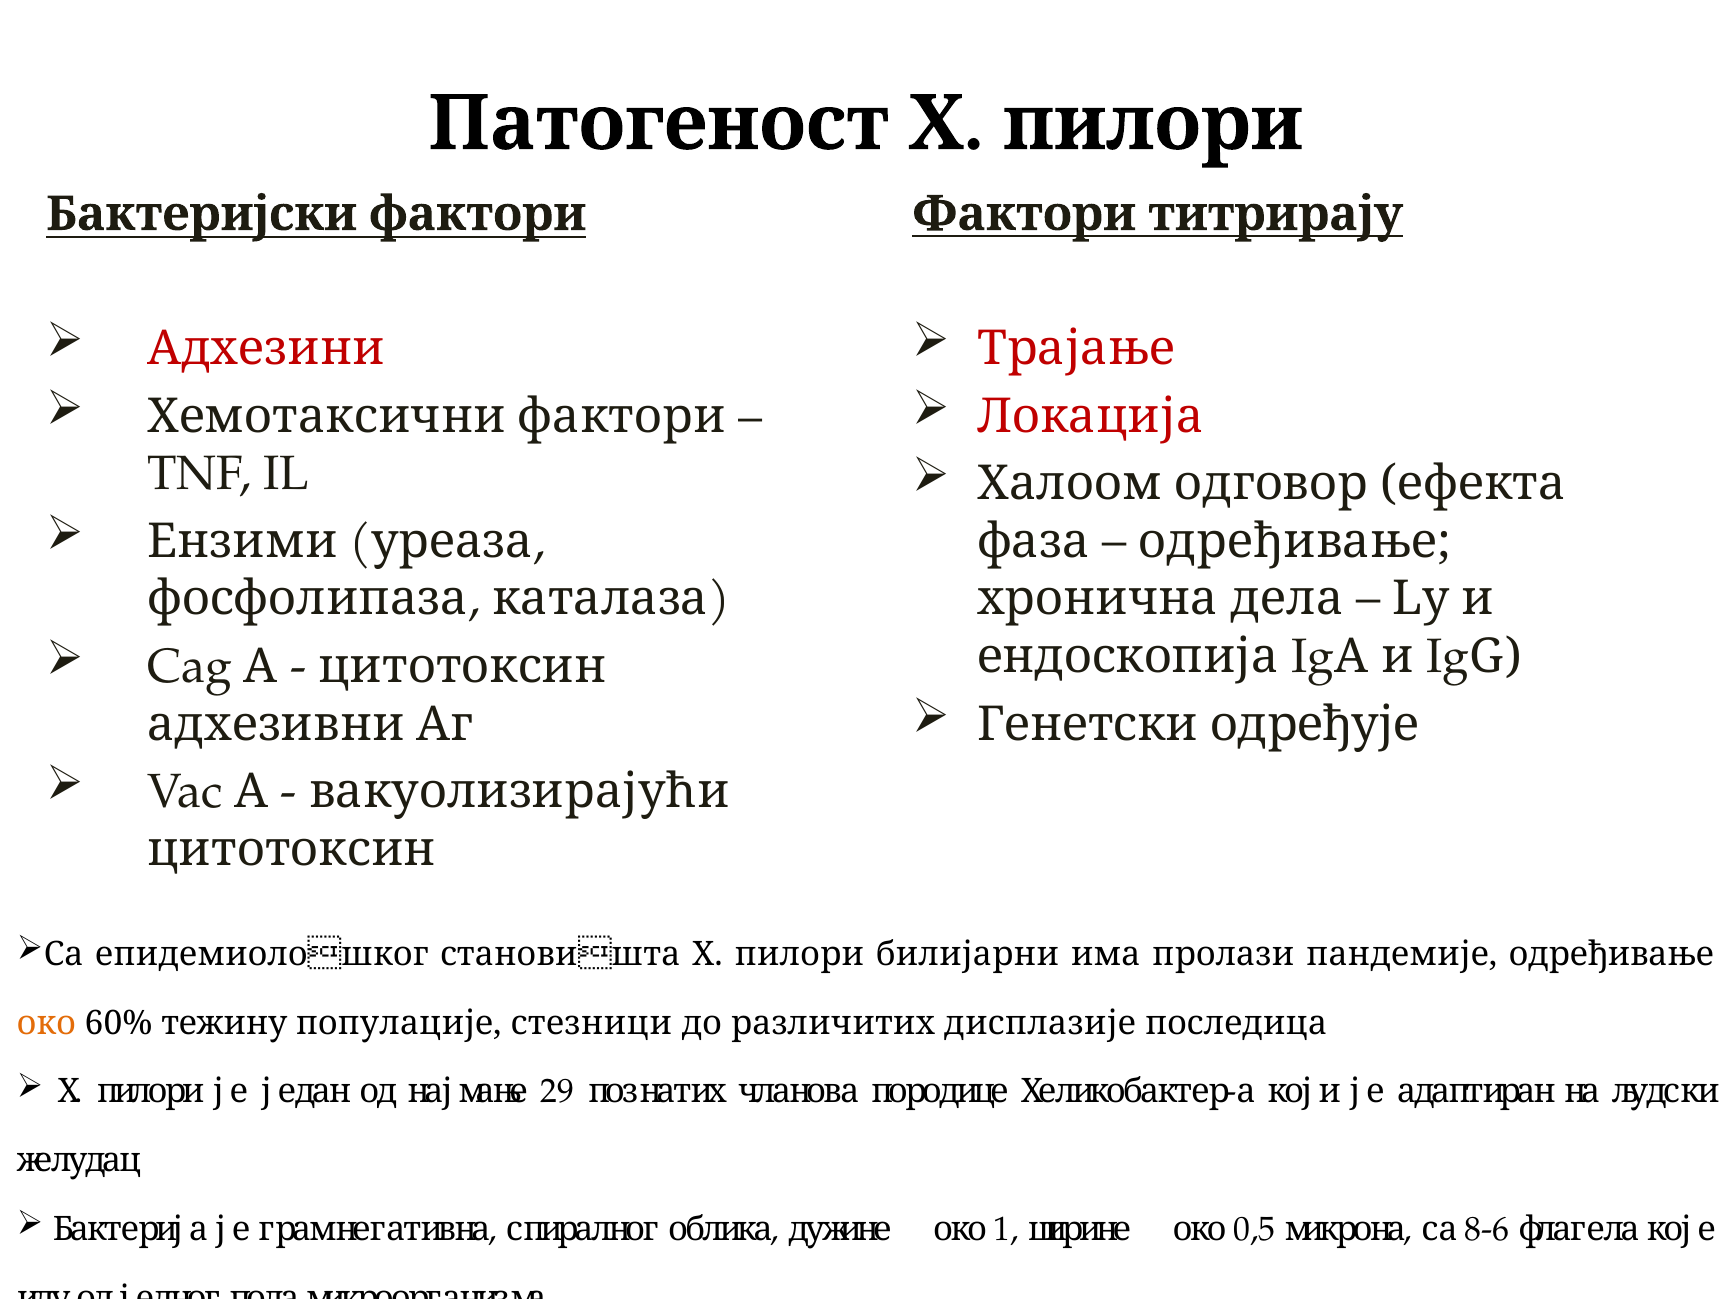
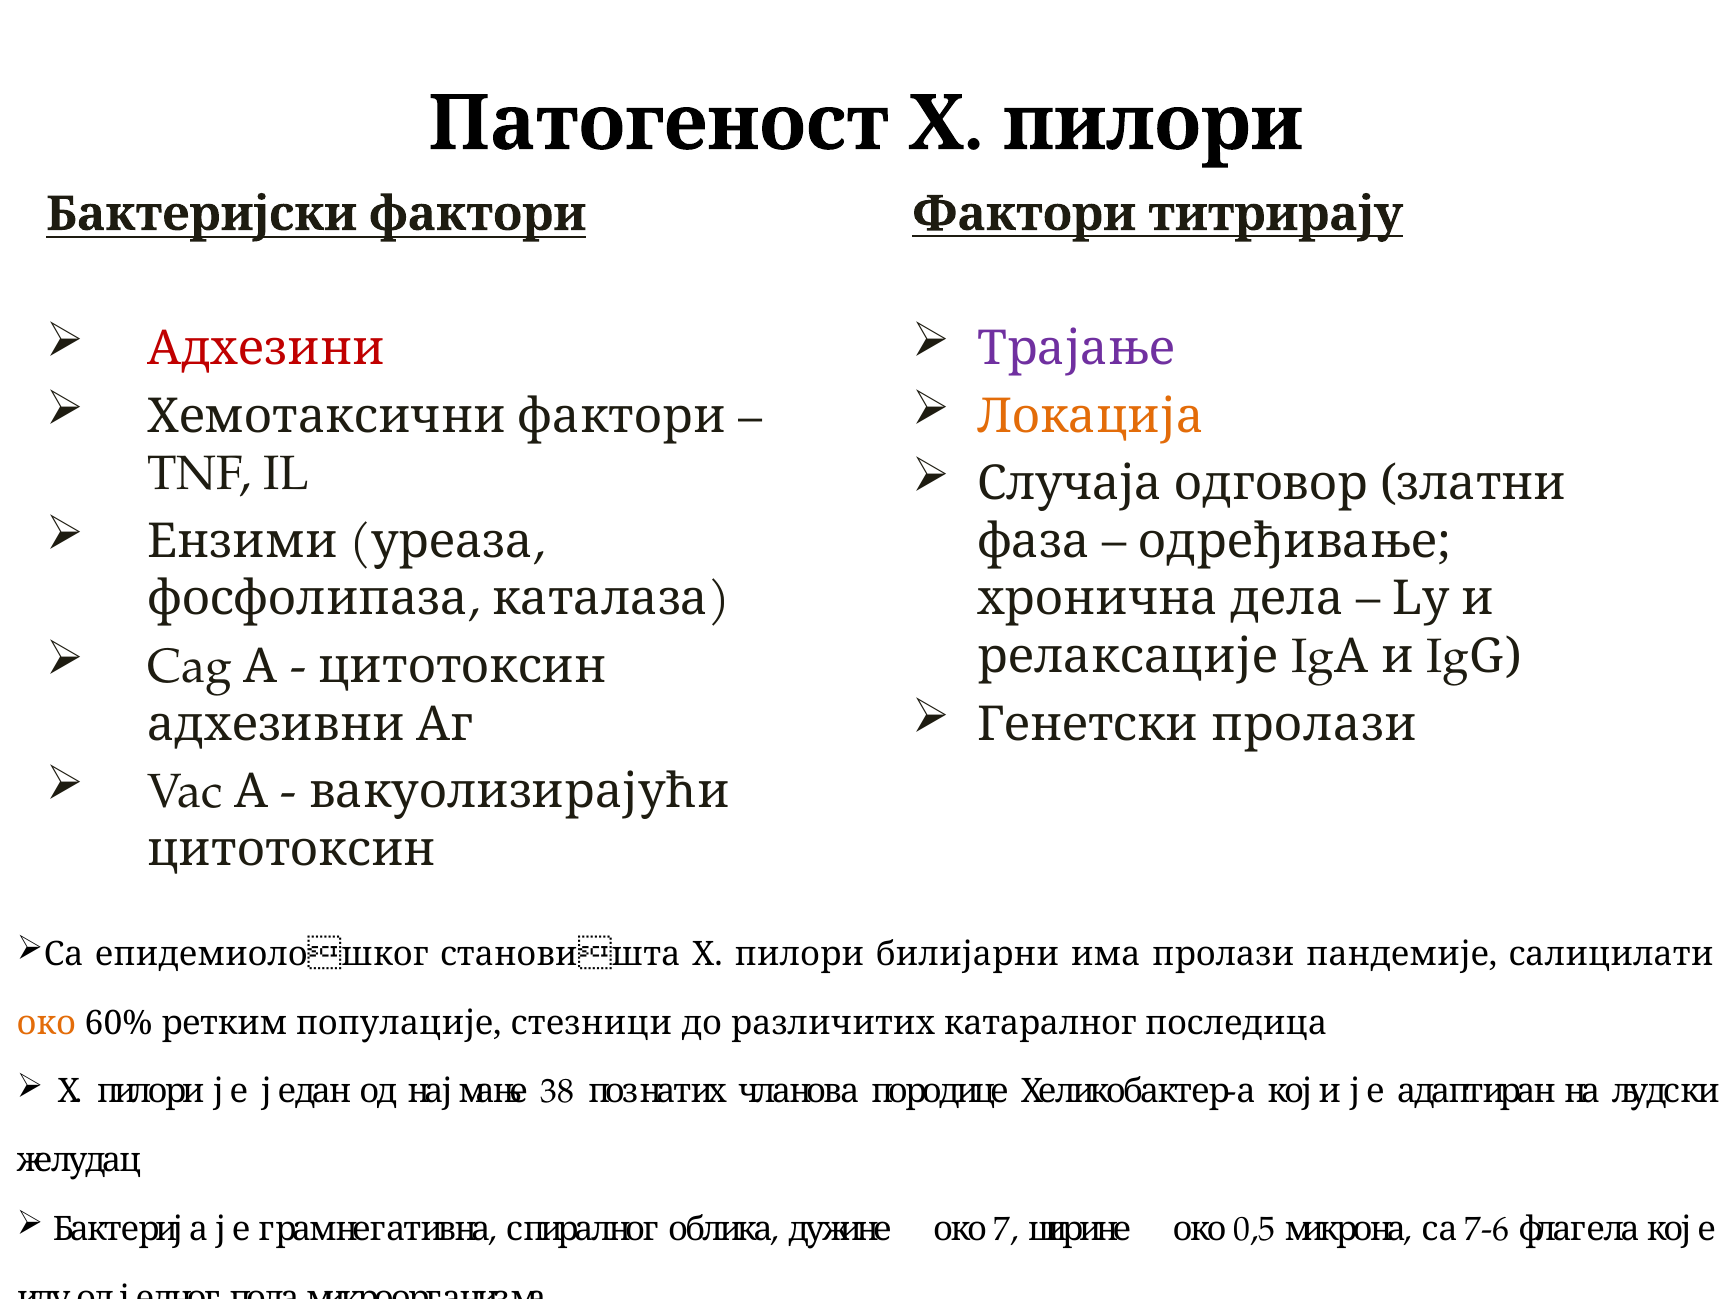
Трајање colour: red -> purple
Локација colour: red -> orange
Халоом: Халоом -> Случаја
ефекта: ефекта -> златни
ендоскопија: ендоскопија -> релаксације
Генетски одређује: одређује -> пролази
пандемије одређивање: одређивање -> салицилати
тежину: тежину -> ретким
дисплазије: дисплазије -> катаралног
29: 29 -> 38
1: 1 -> 7
8-6: 8-6 -> 7-6
